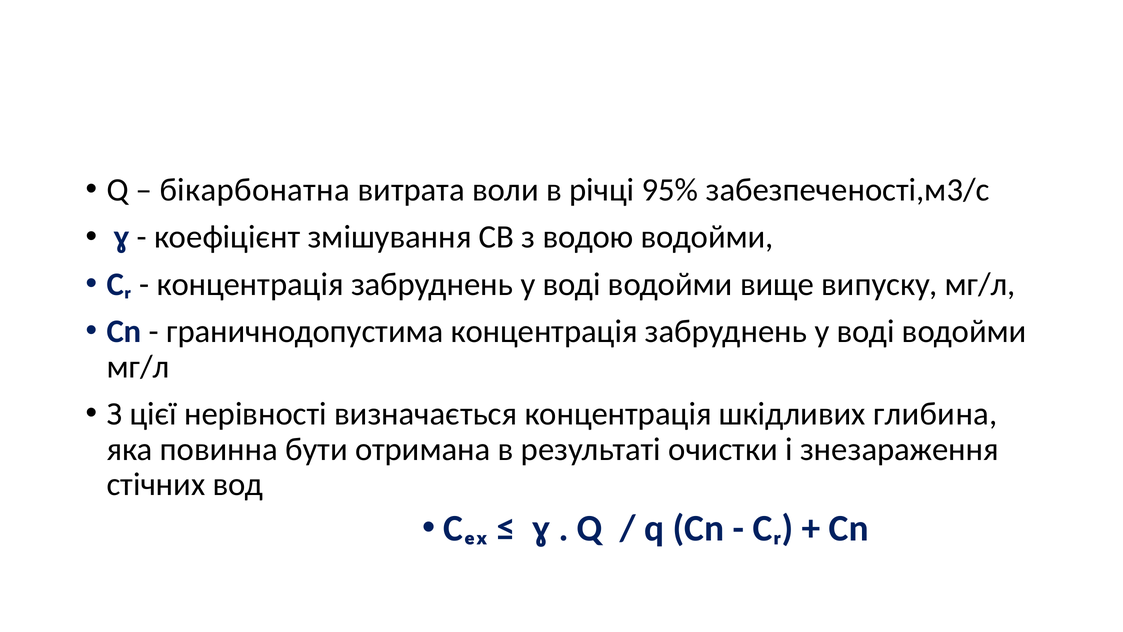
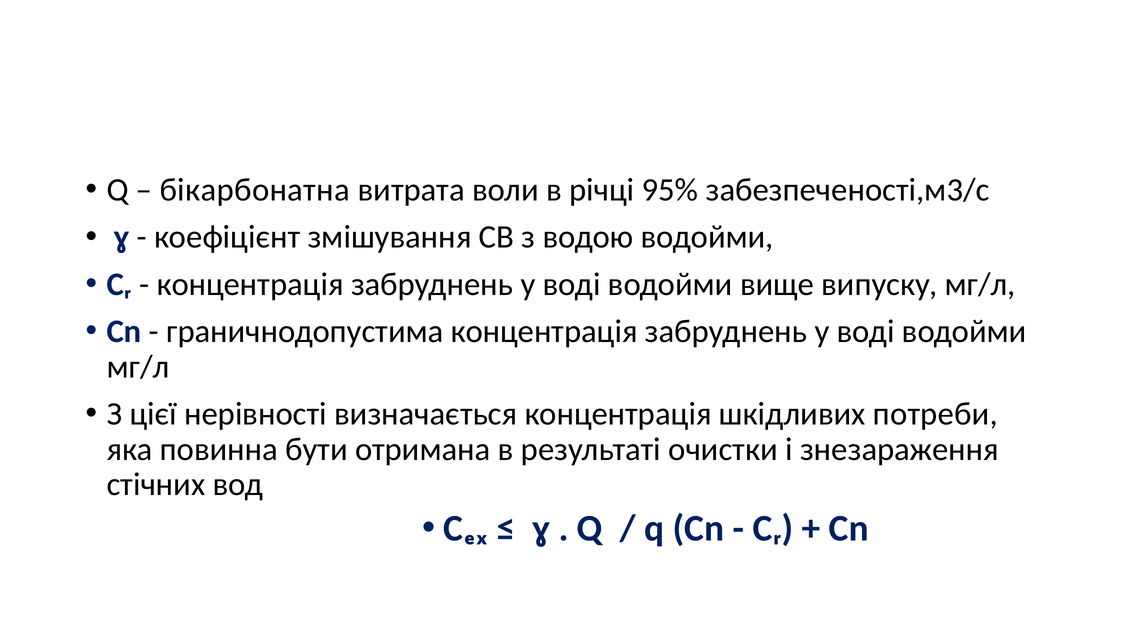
глибина: глибина -> потреби
